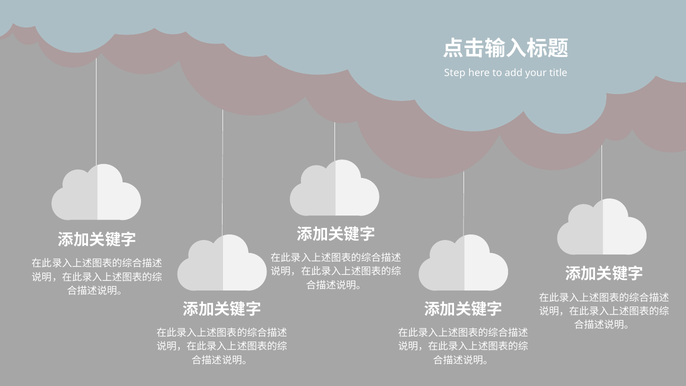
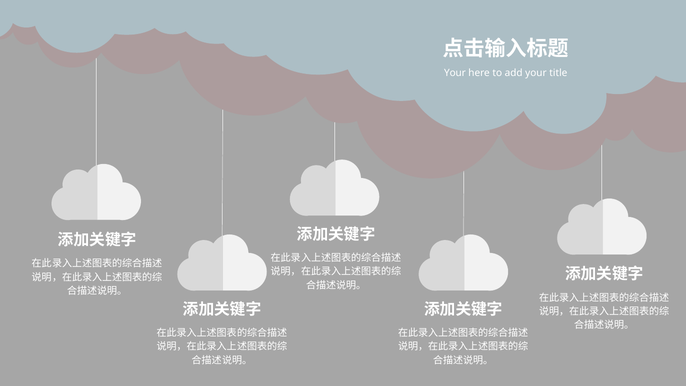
Step at (455, 73): Step -> Your
